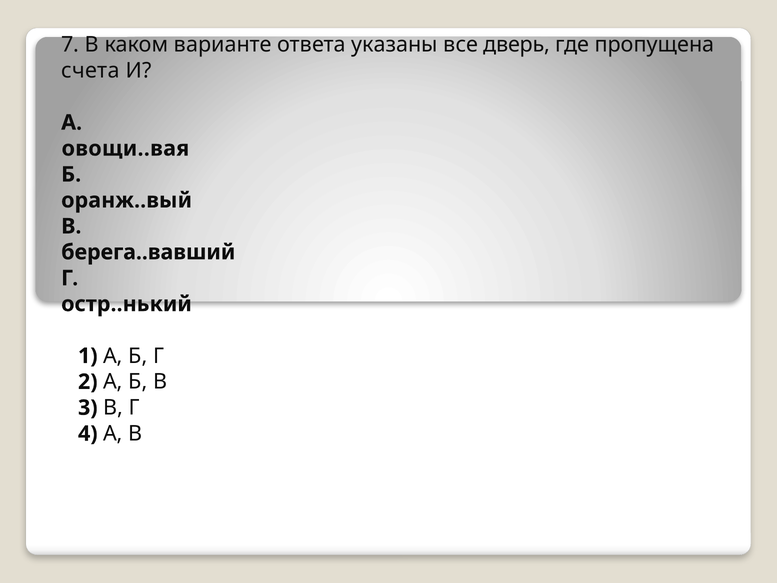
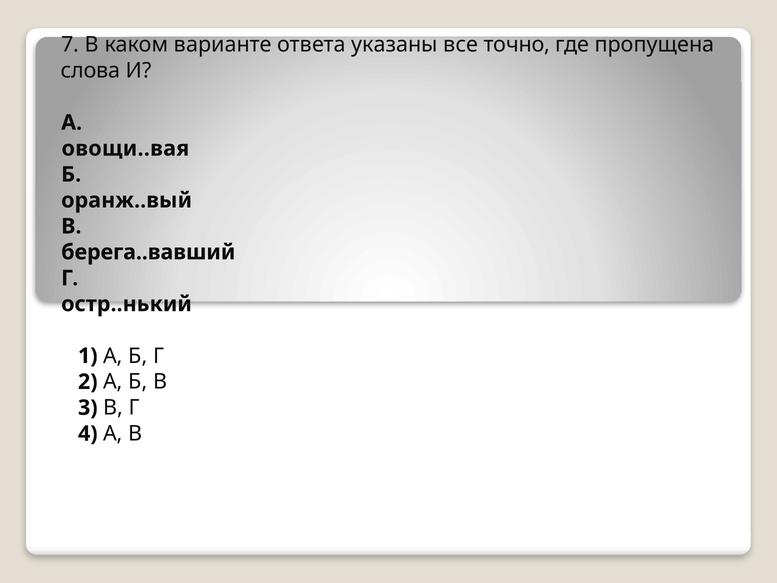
дверь: дверь -> точно
счета: счета -> слова
